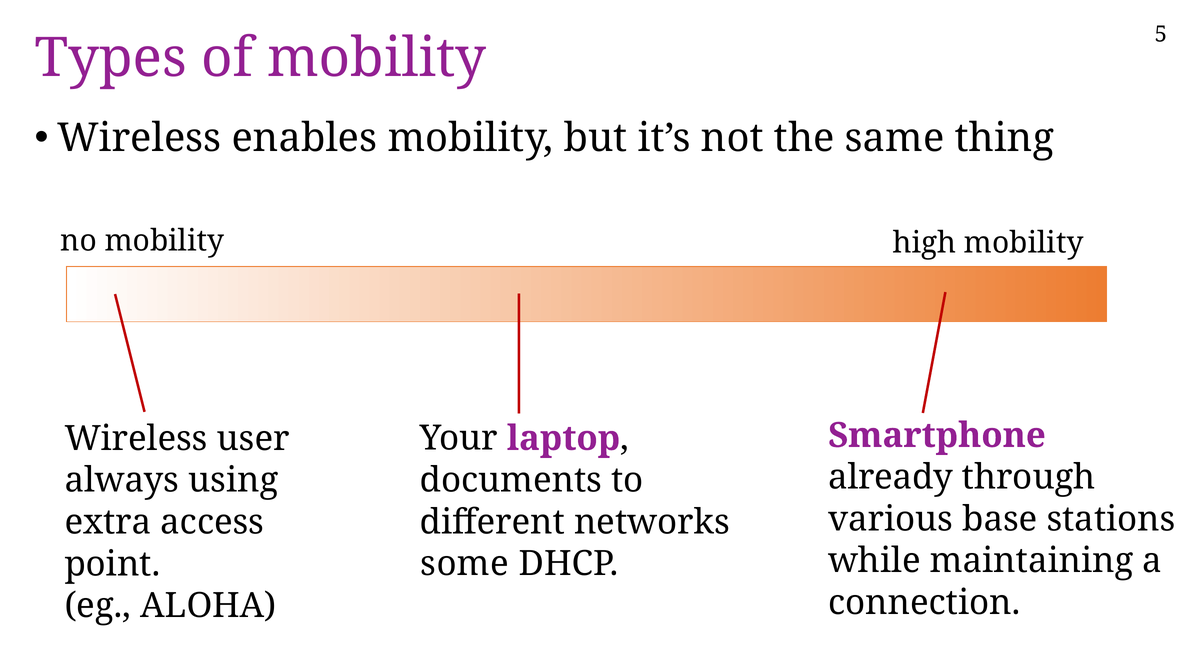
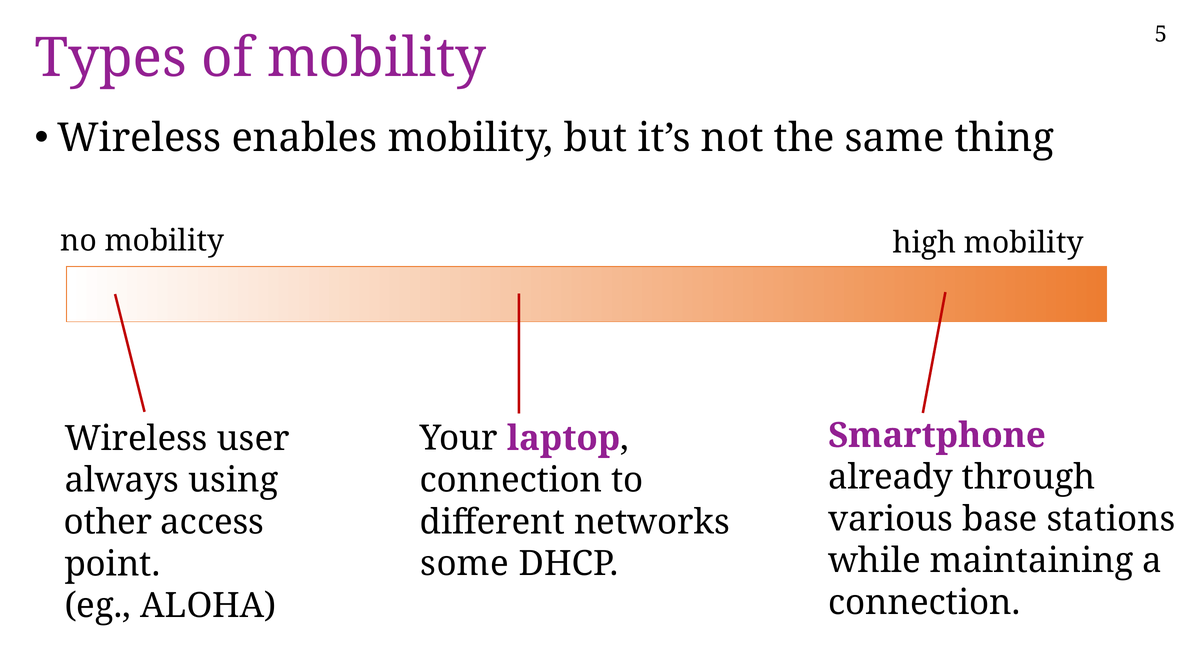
documents at (511, 480): documents -> connection
extra: extra -> other
